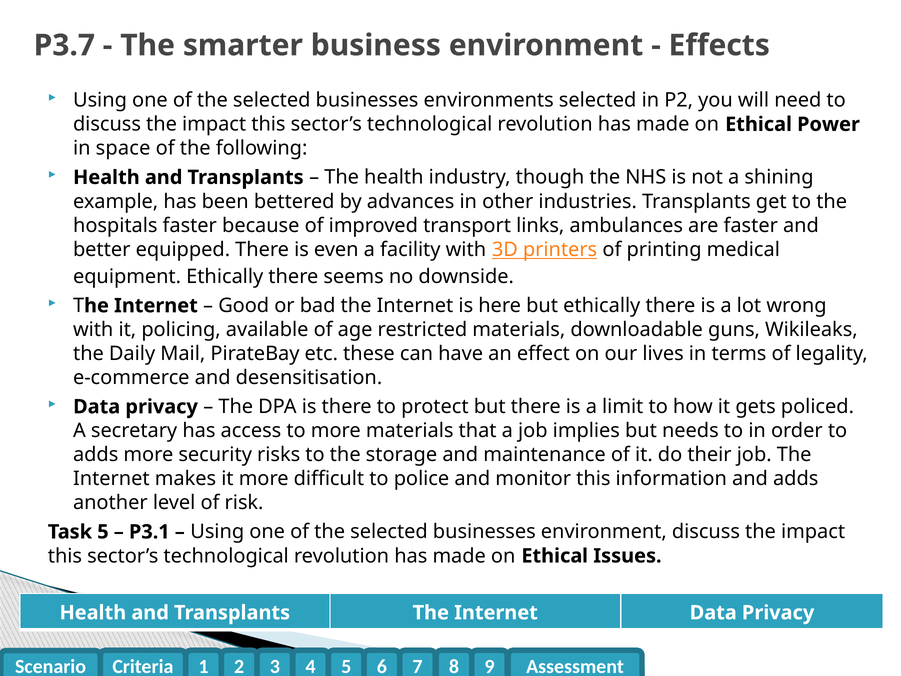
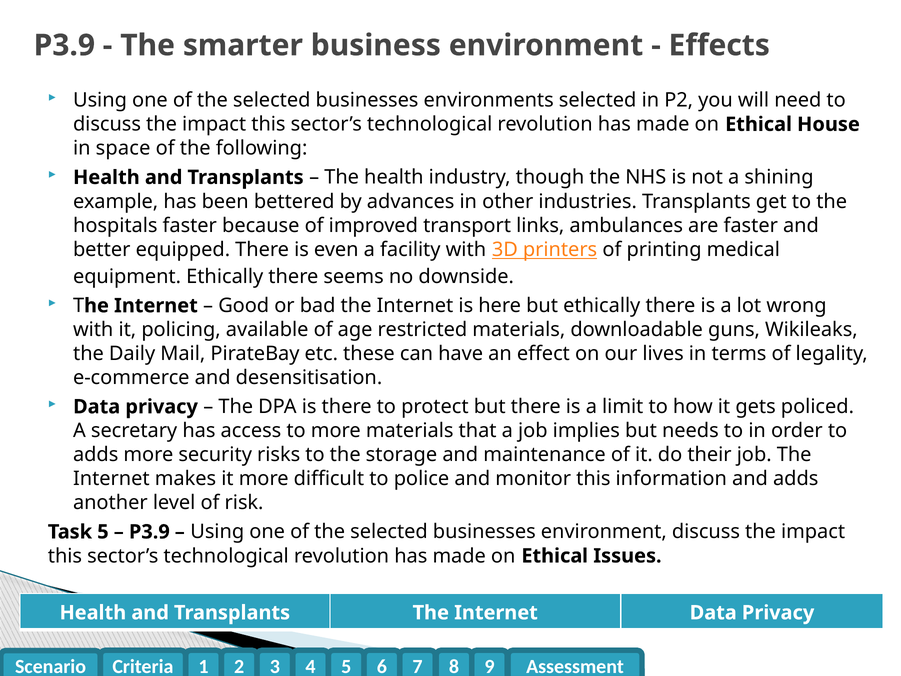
P3.7 at (64, 45): P3.7 -> P3.9
Power: Power -> House
P3.1 at (149, 532): P3.1 -> P3.9
